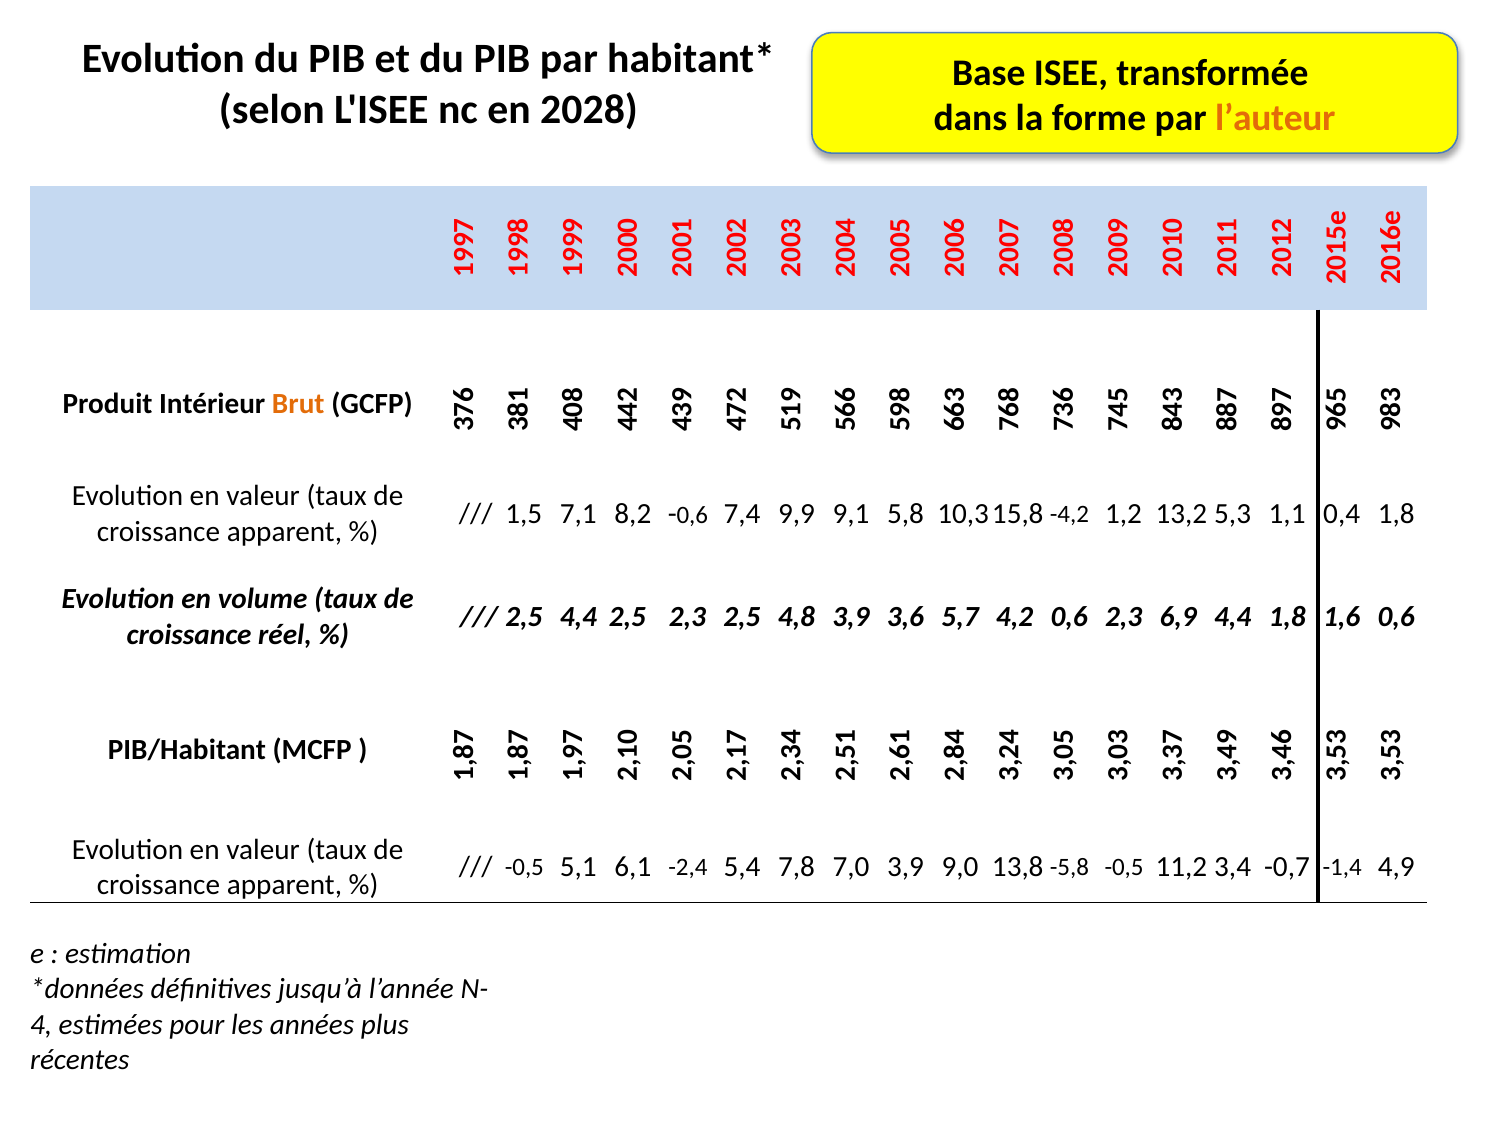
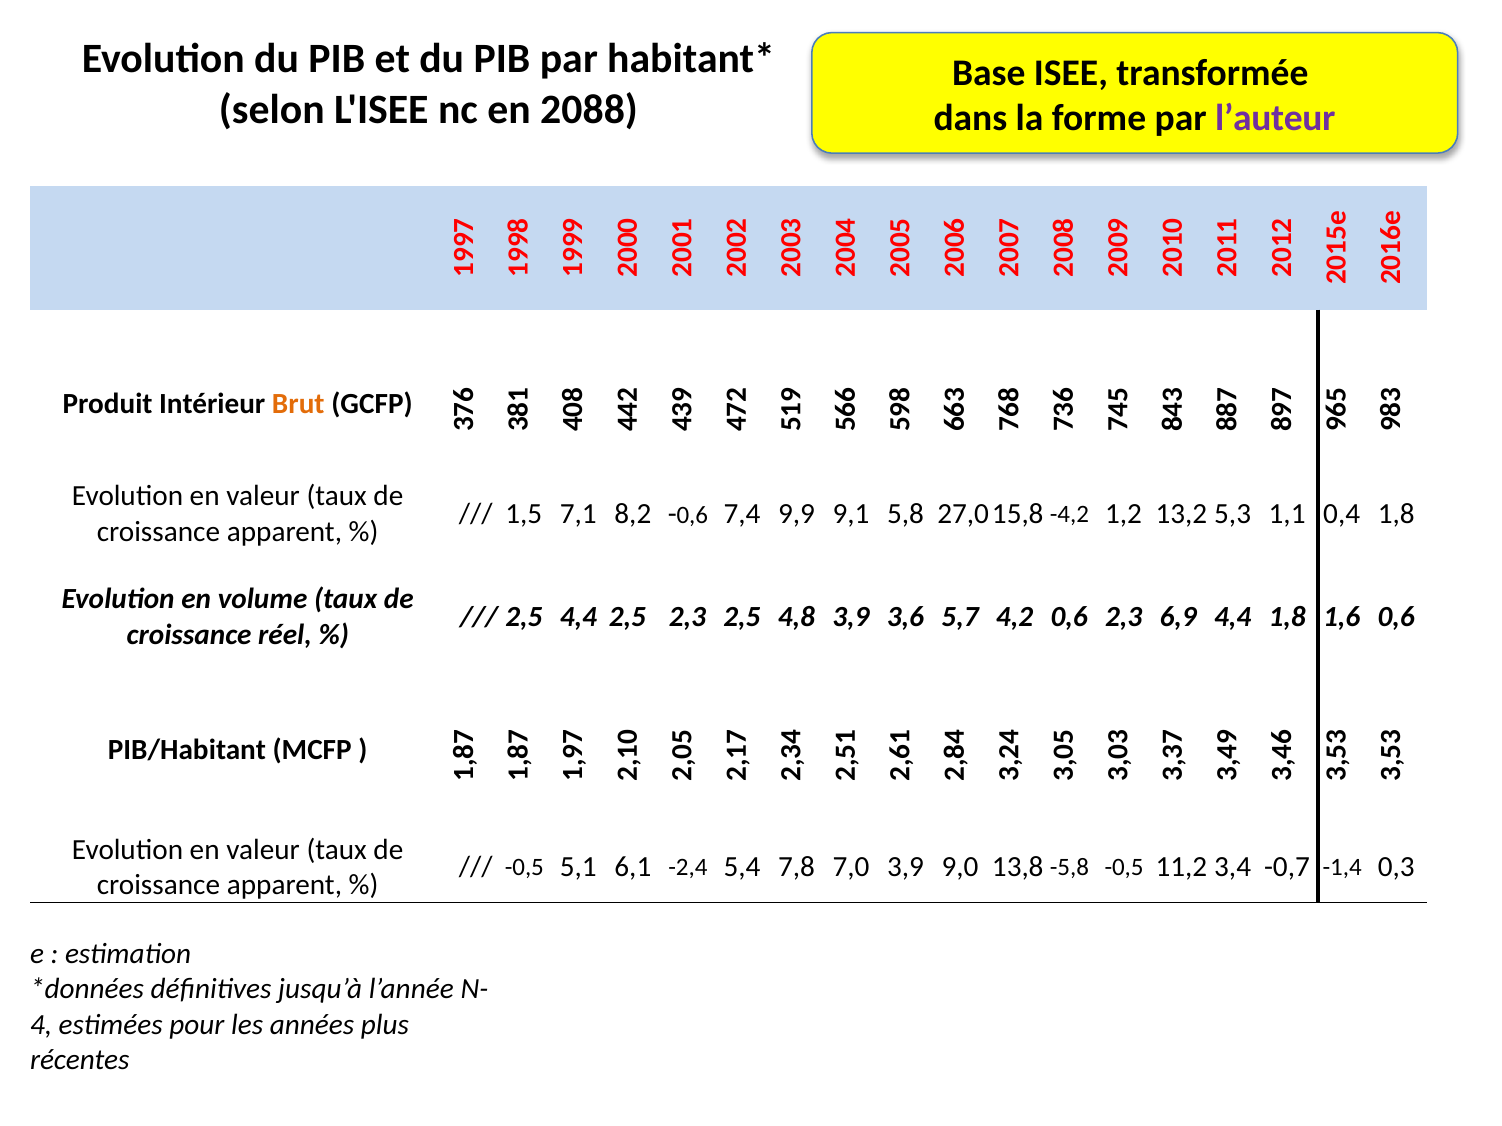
2028: 2028 -> 2088
l’auteur colour: orange -> purple
10,3: 10,3 -> 27,0
4,9: 4,9 -> 0,3
